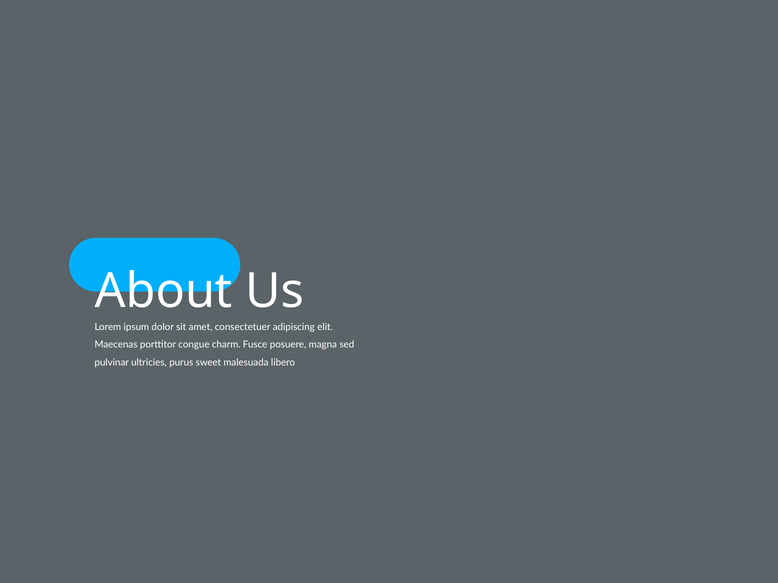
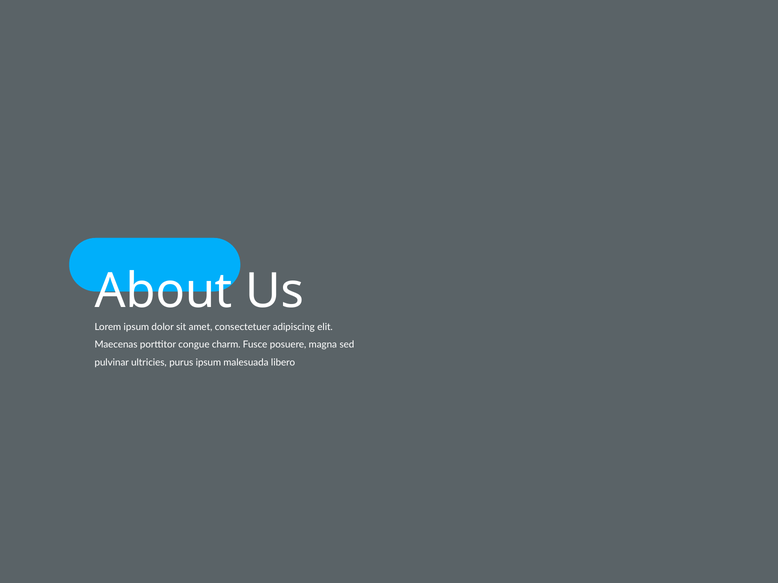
purus sweet: sweet -> ipsum
